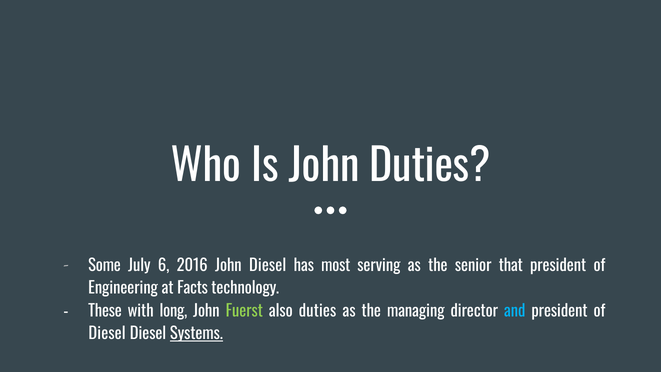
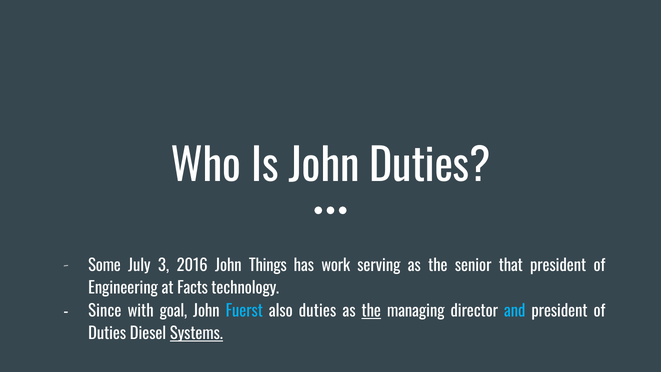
6: 6 -> 3
John Diesel: Diesel -> Things
most: most -> work
These: These -> Since
long: long -> goal
Fuerst colour: light green -> light blue
the at (371, 311) underline: none -> present
Diesel at (107, 334): Diesel -> Duties
